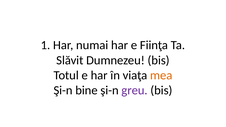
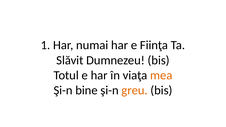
greu colour: purple -> orange
